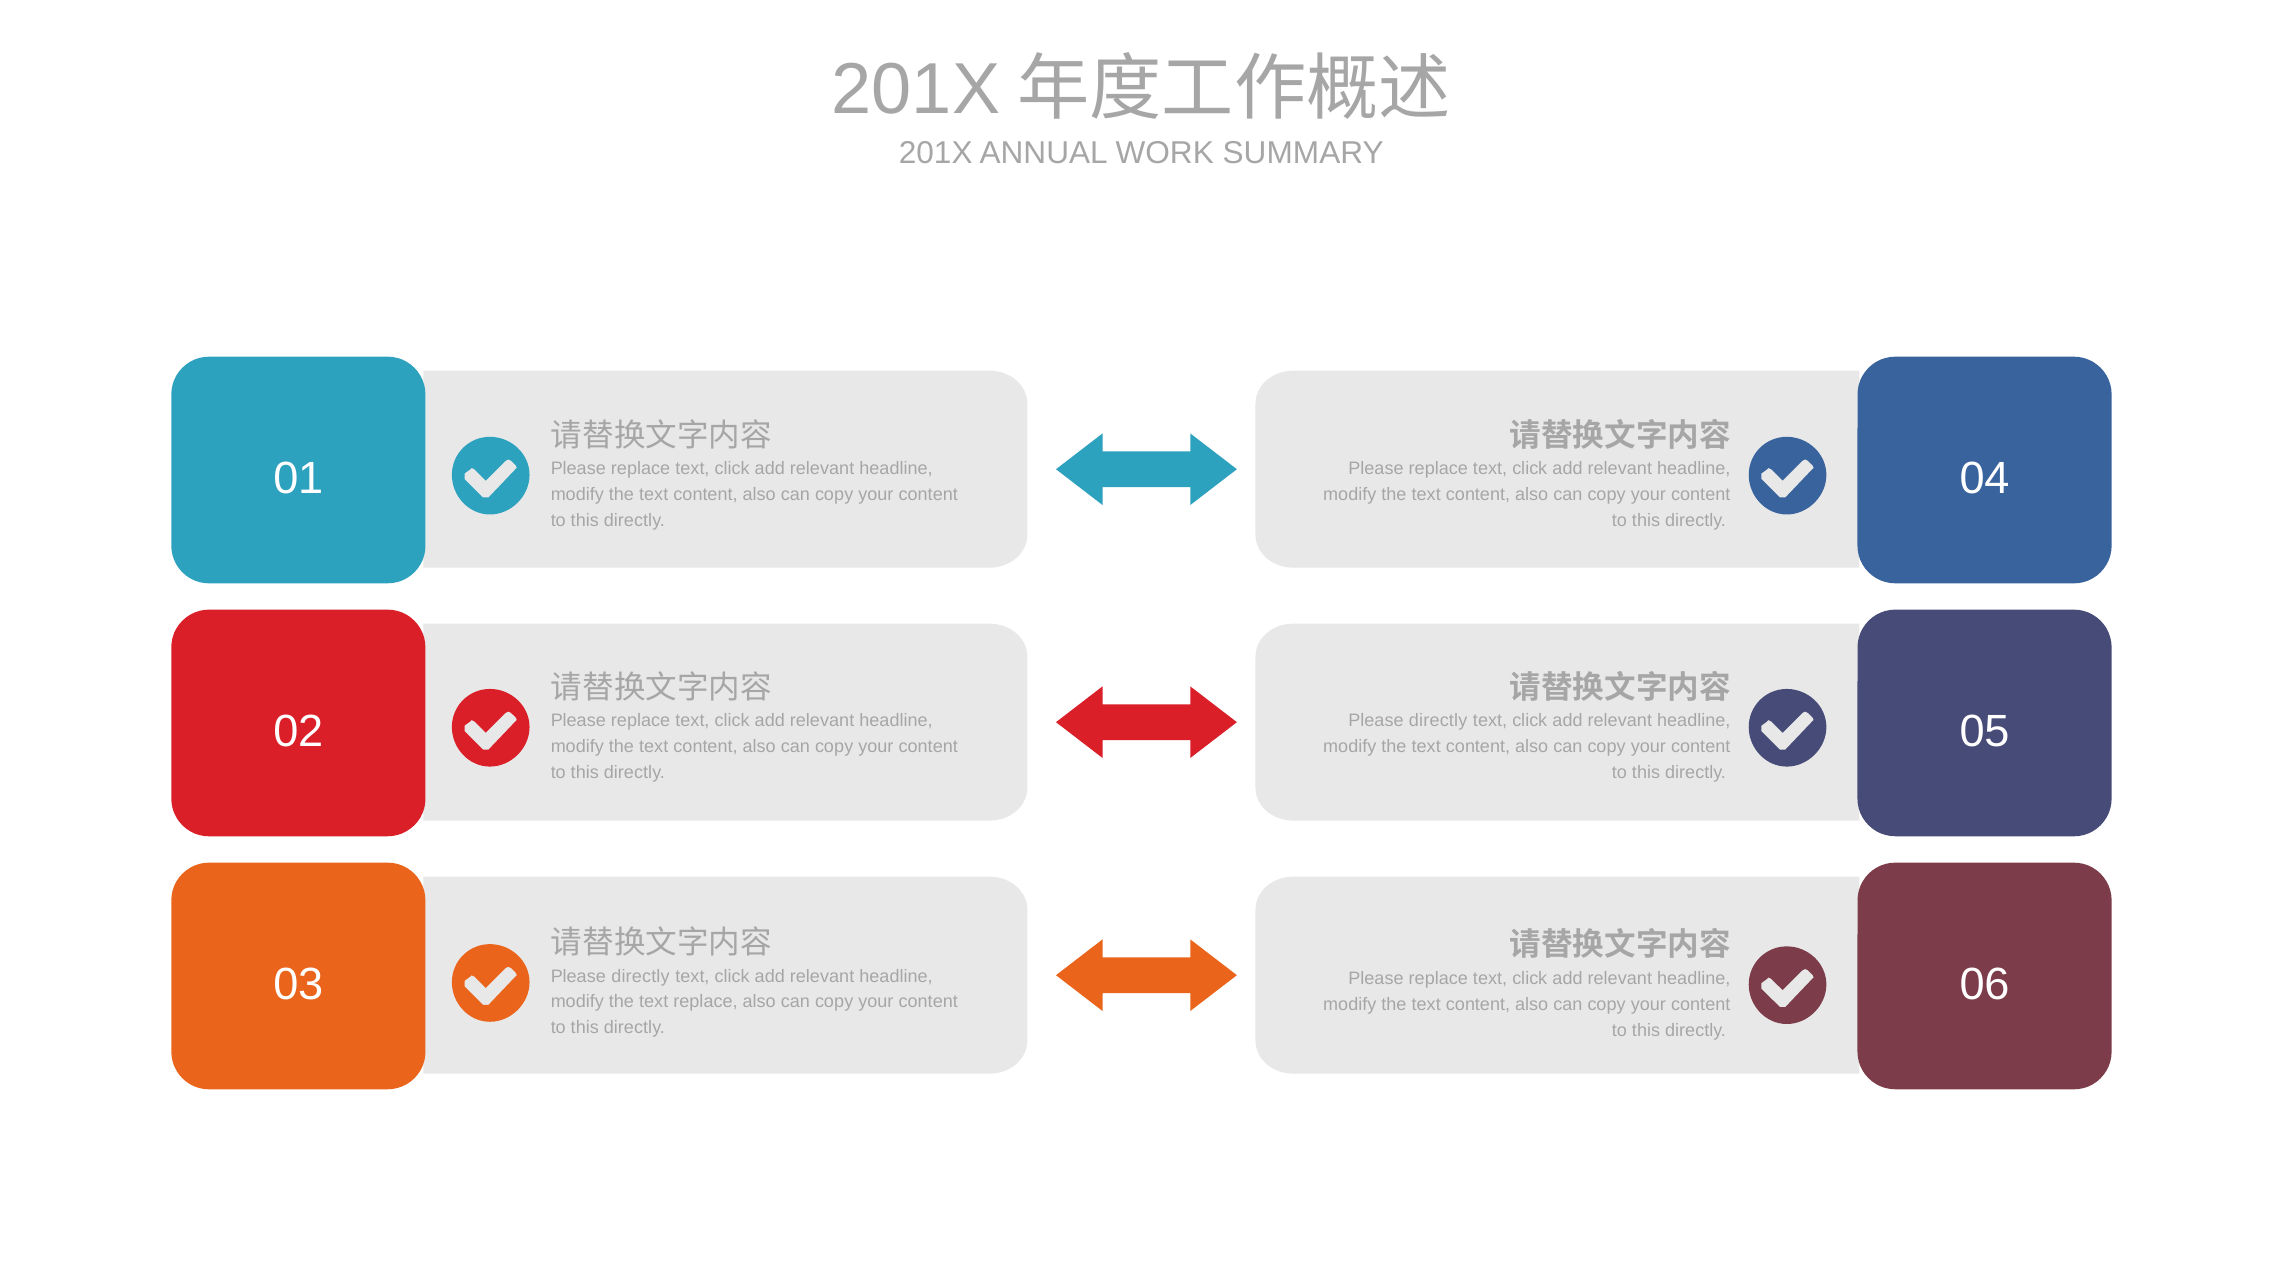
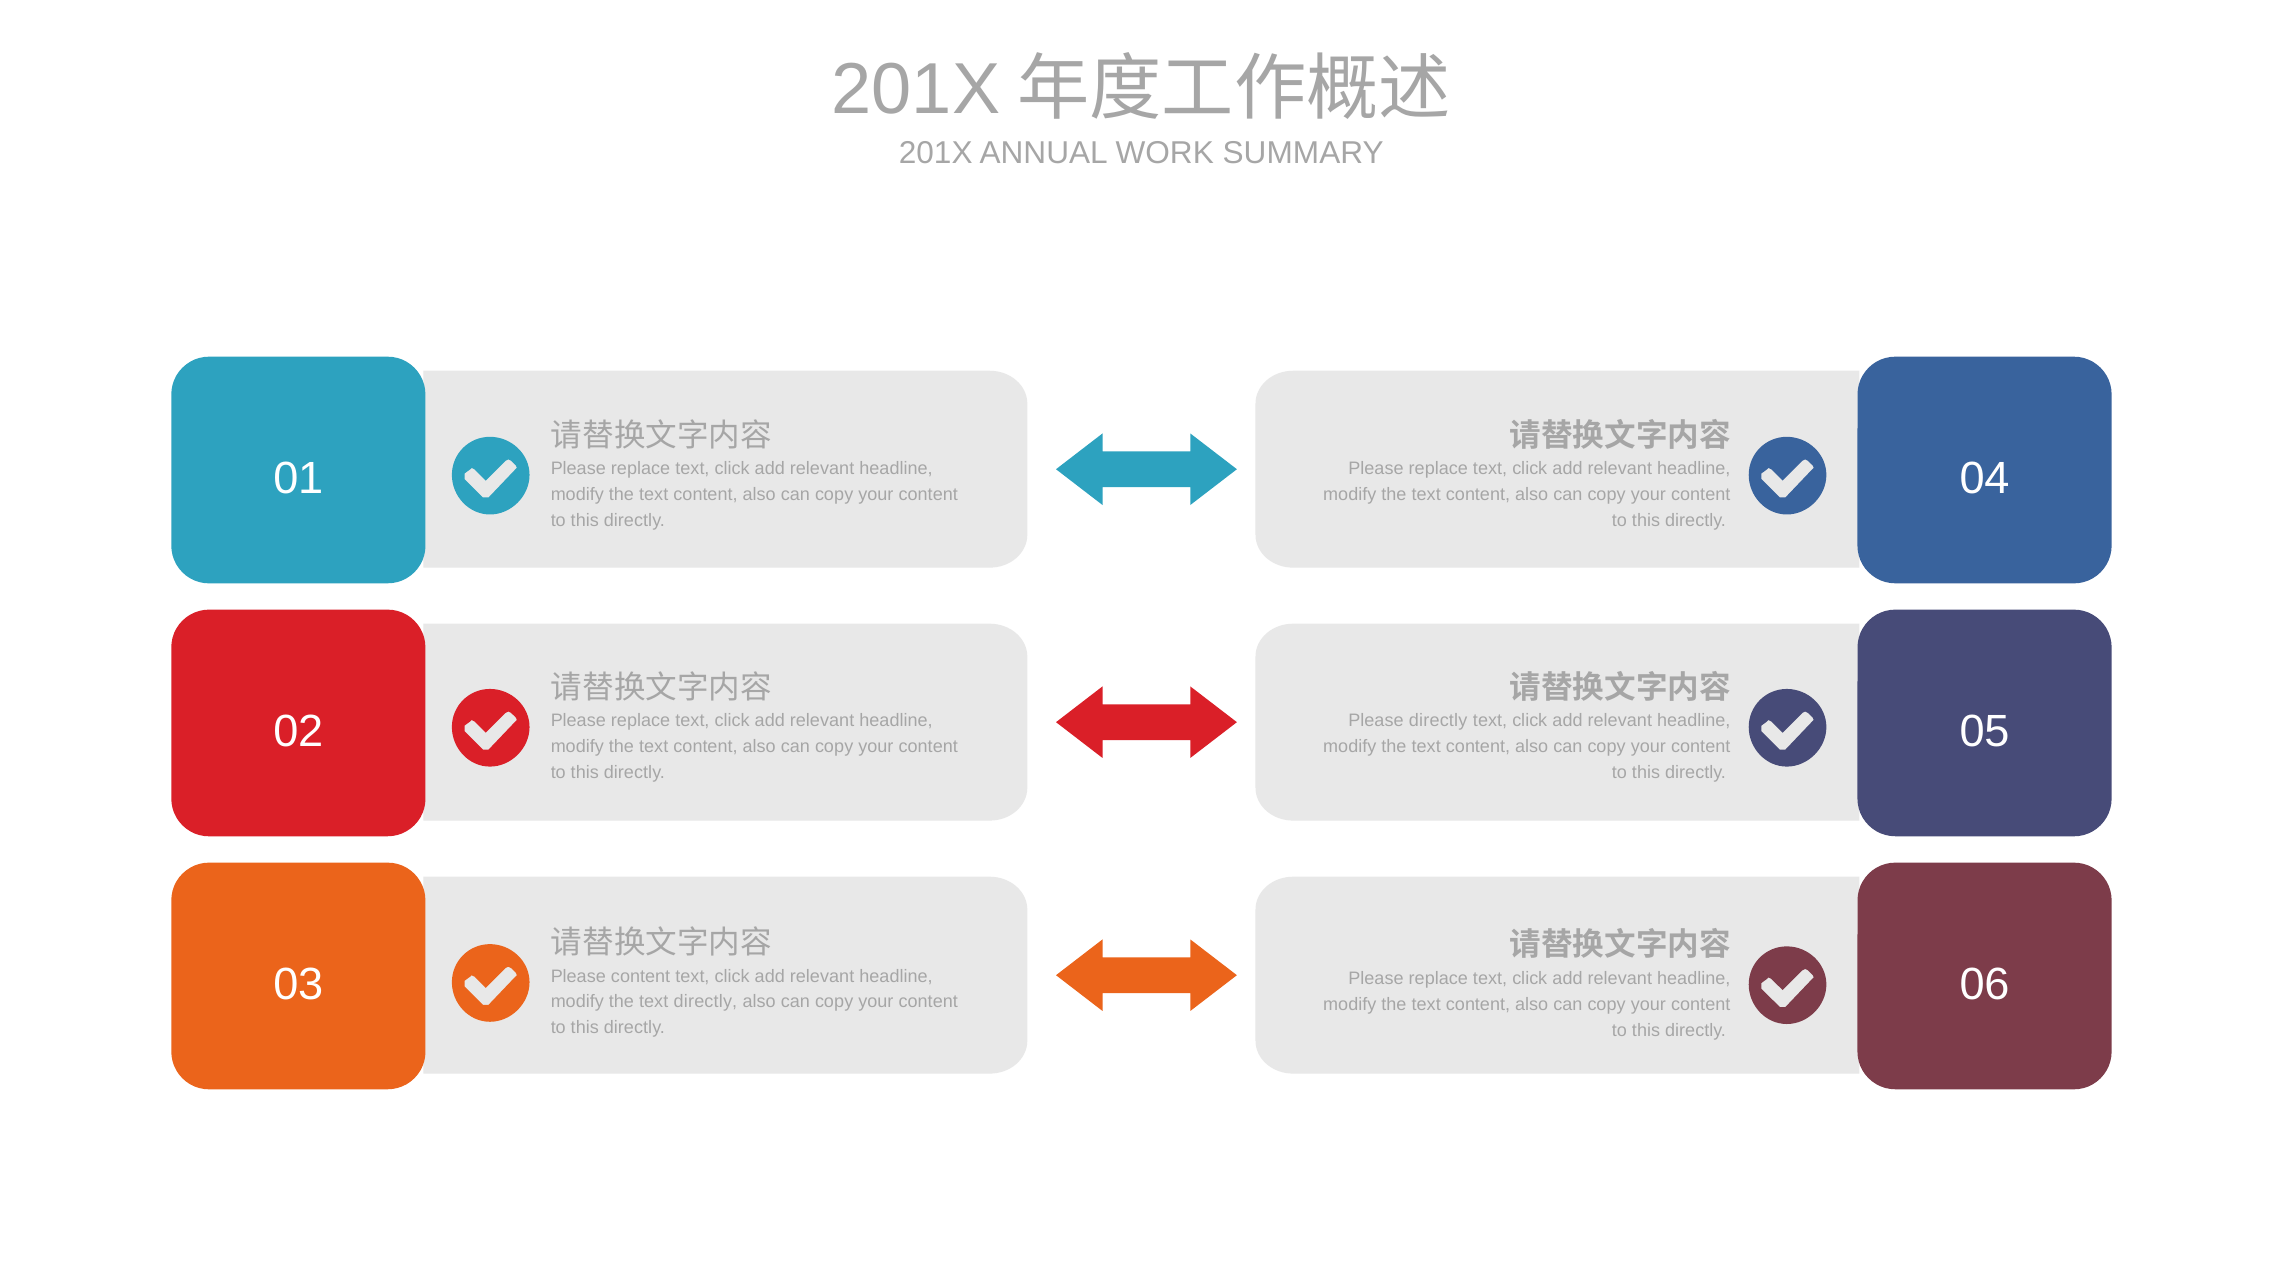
directly at (640, 976): directly -> content
text replace: replace -> directly
